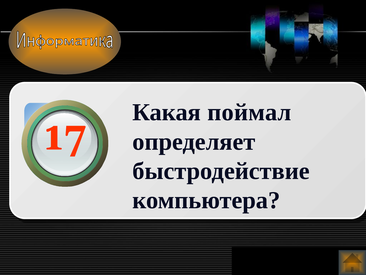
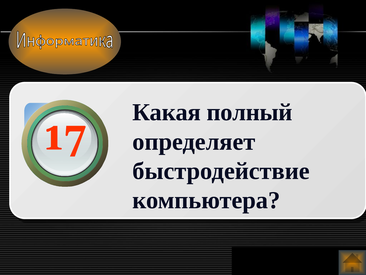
поймал: поймал -> полный
